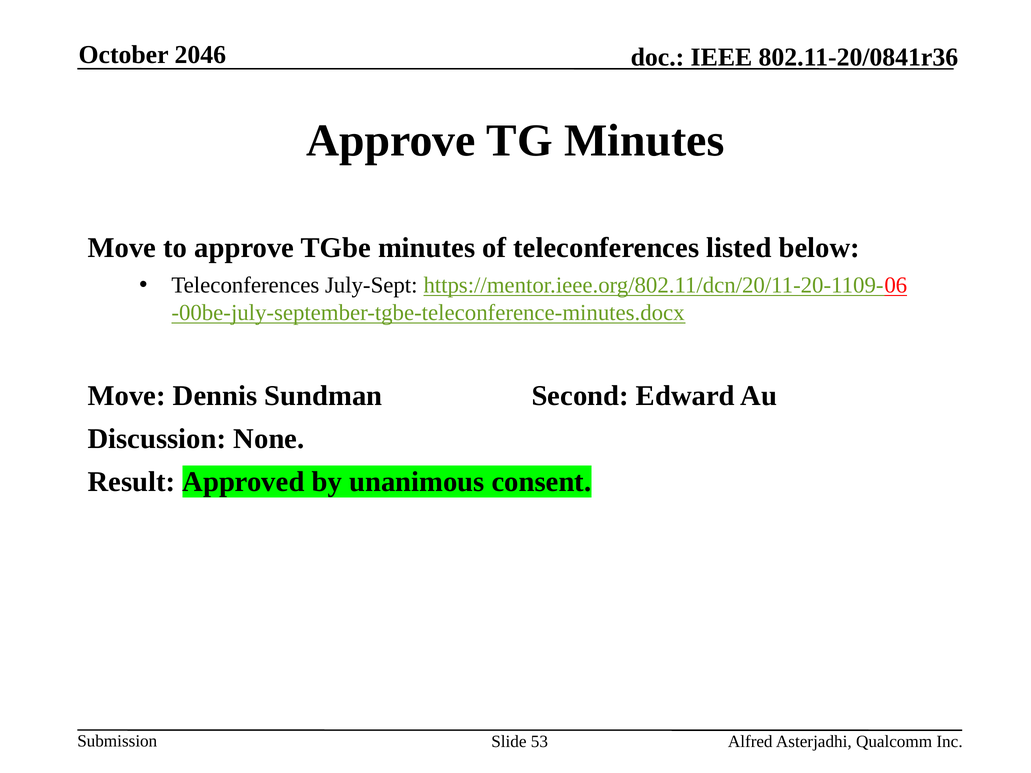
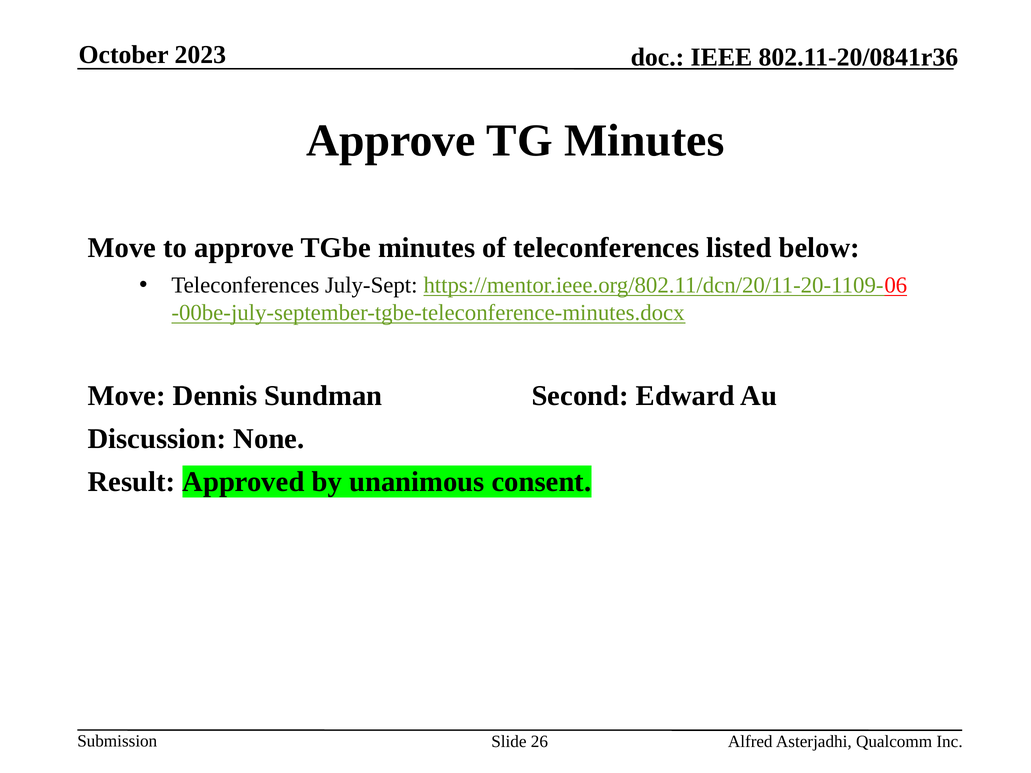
2046: 2046 -> 2023
53: 53 -> 26
